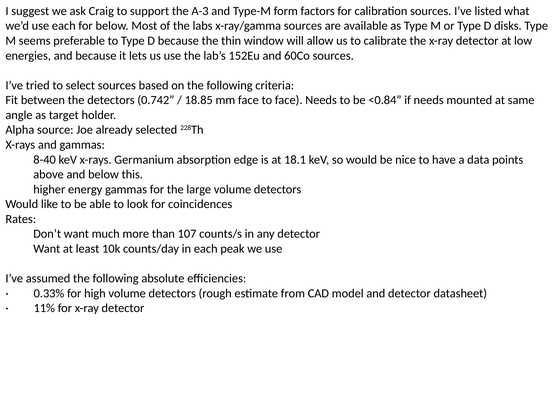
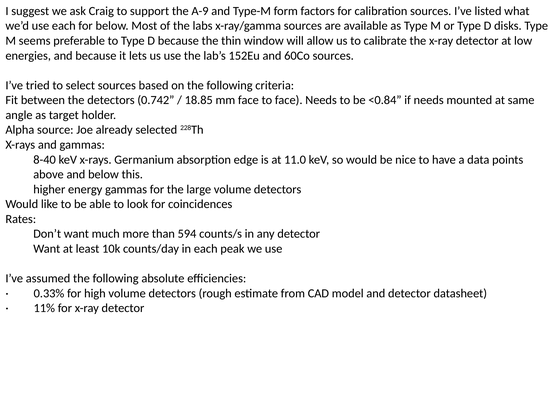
A-3: A-3 -> A-9
18.1: 18.1 -> 11.0
107: 107 -> 594
